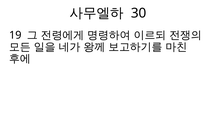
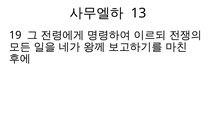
30: 30 -> 13
